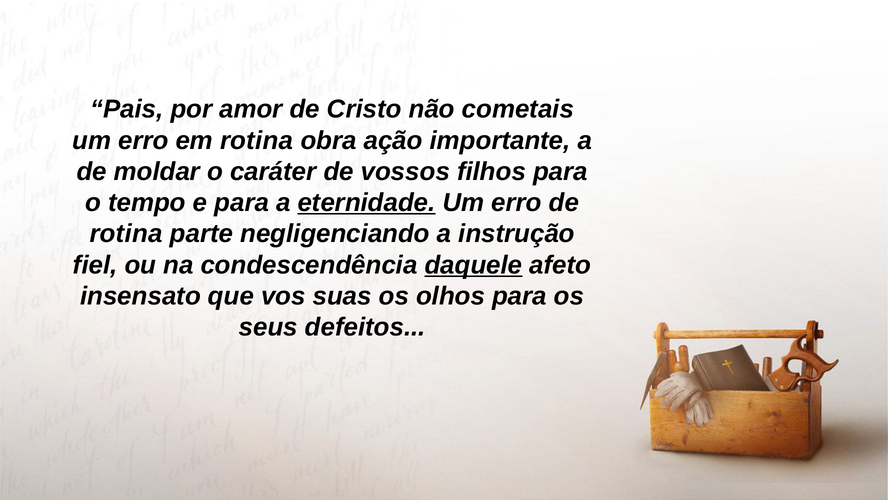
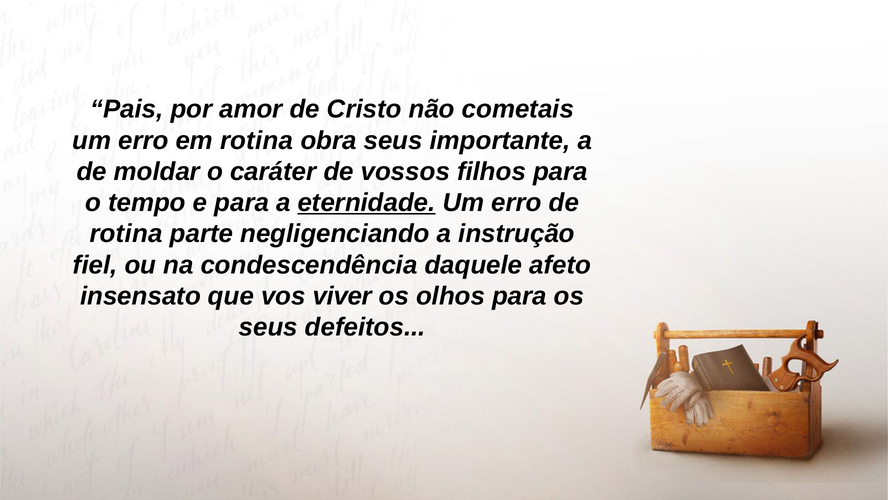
obra ação: ação -> seus
daquele underline: present -> none
suas: suas -> viver
